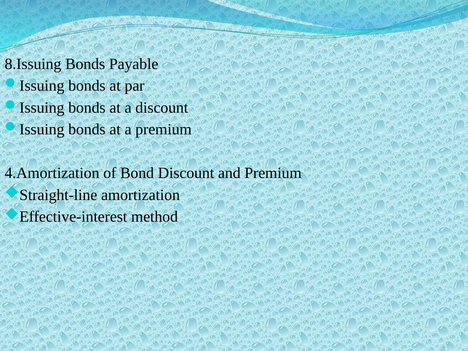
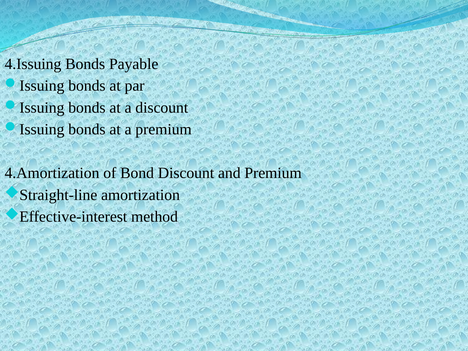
8.Issuing: 8.Issuing -> 4.Issuing
